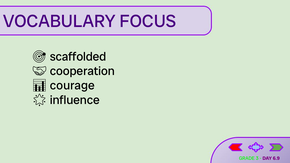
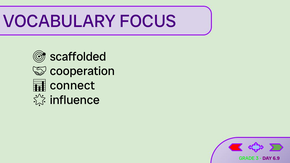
courage: courage -> connect
